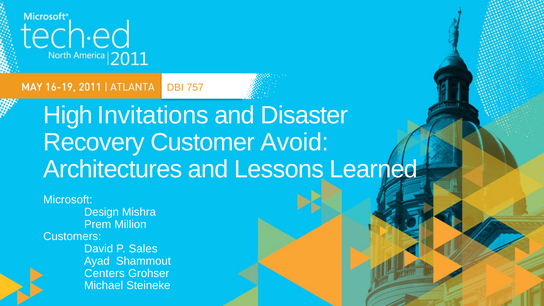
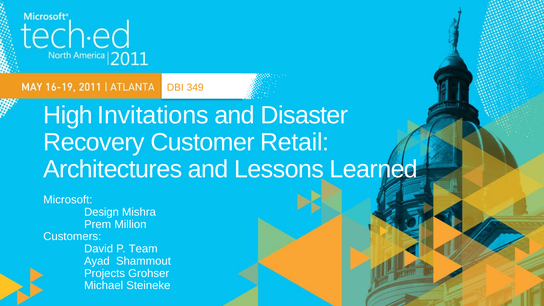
757: 757 -> 349
Avoid: Avoid -> Retail
Sales: Sales -> Team
Centers: Centers -> Projects
